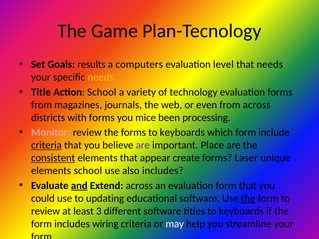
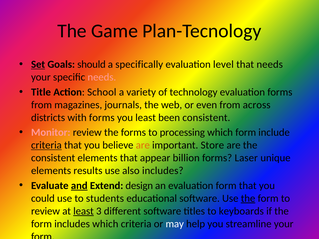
Set underline: none -> present
results: results -> should
computers: computers -> specifically
needs at (102, 77) colour: yellow -> pink
you mice: mice -> least
been processing: processing -> consistent
forms to keyboards: keyboards -> processing
are at (143, 145) colour: purple -> orange
Place: Place -> Store
consistent at (53, 158) underline: present -> none
create: create -> billion
elements school: school -> results
Extend across: across -> design
updating: updating -> students
least at (84, 211) underline: none -> present
includes wiring: wiring -> which
